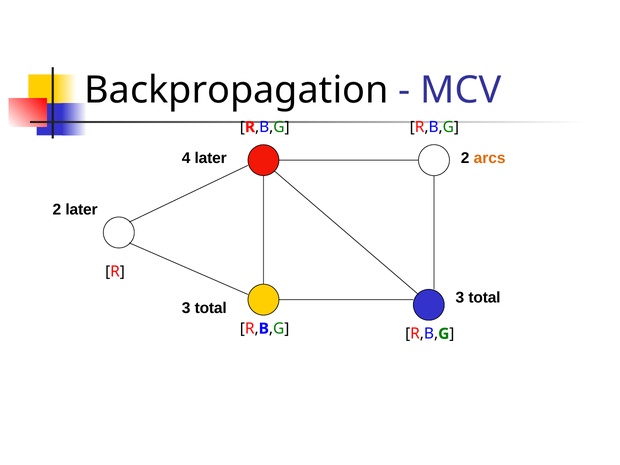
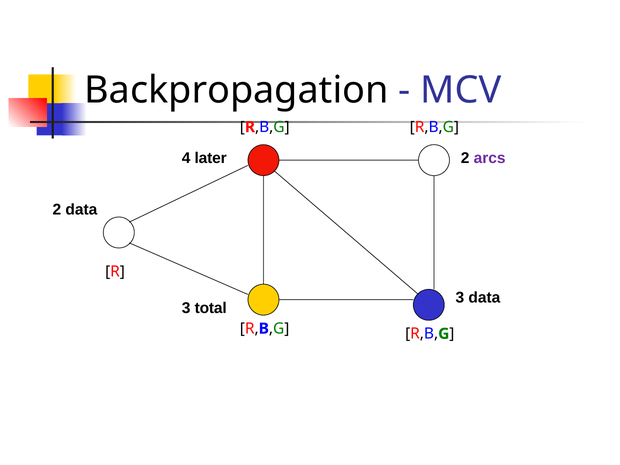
arcs colour: orange -> purple
2 later: later -> data
total at (484, 298): total -> data
